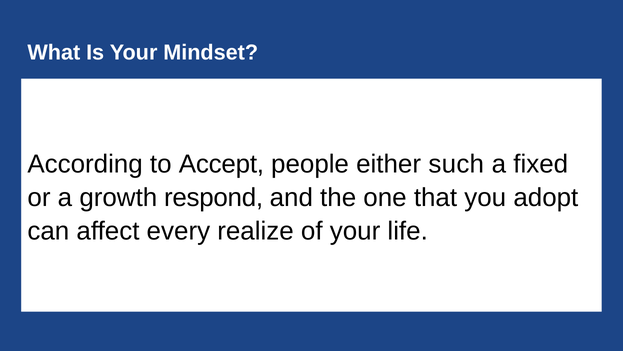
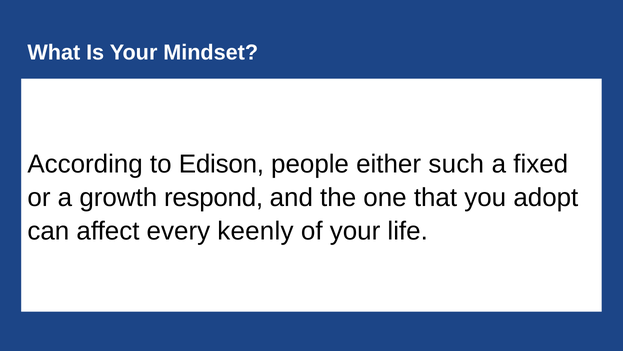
Accept: Accept -> Edison
realize: realize -> keenly
